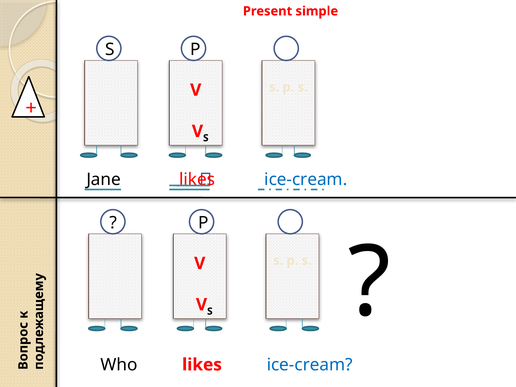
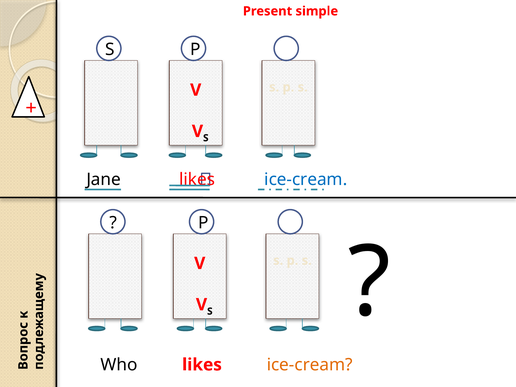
ice-cream at (310, 365) colour: blue -> orange
